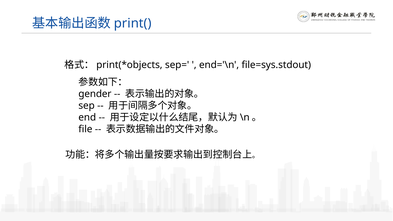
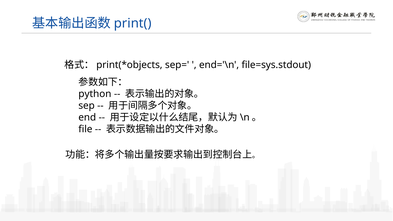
gender: gender -> python
